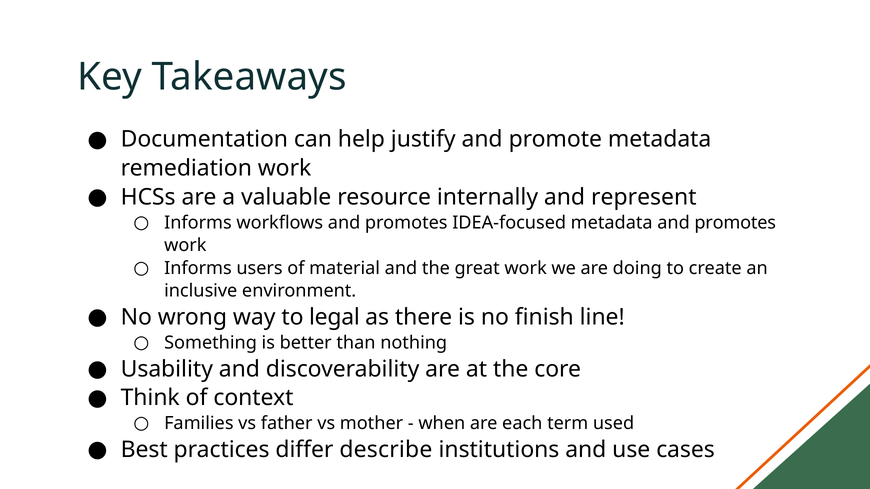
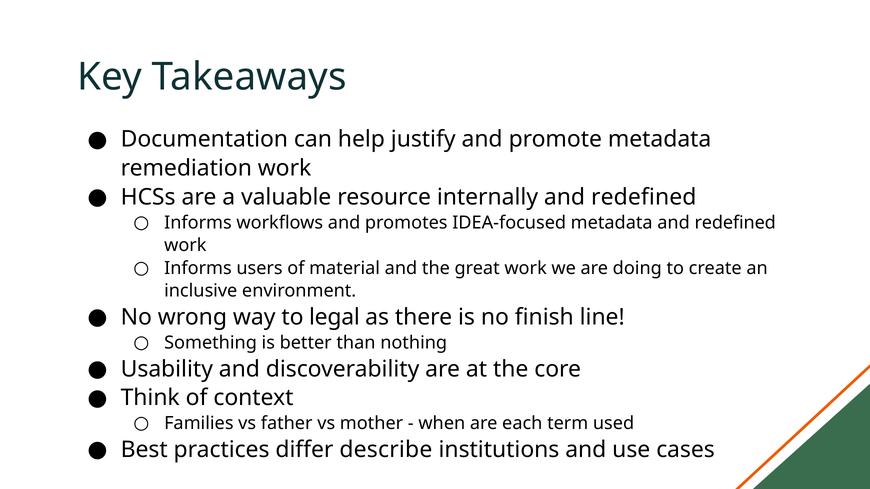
internally and represent: represent -> redefined
metadata and promotes: promotes -> redefined
